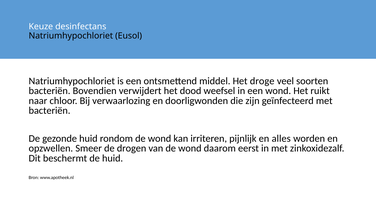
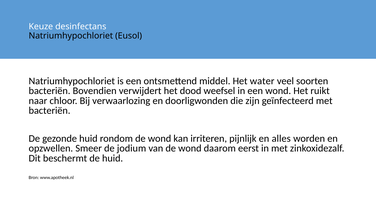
droge: droge -> water
drogen: drogen -> jodium
